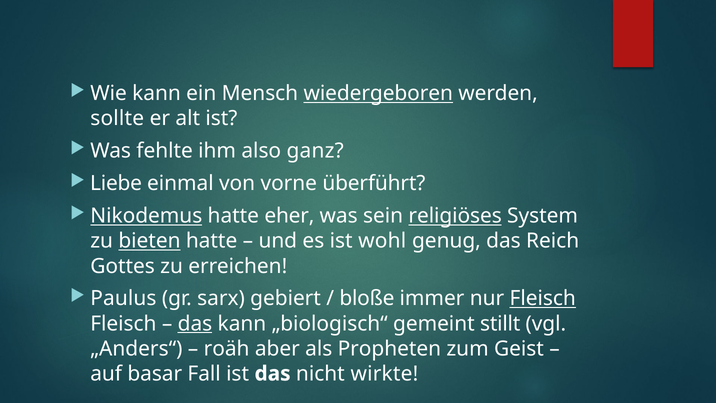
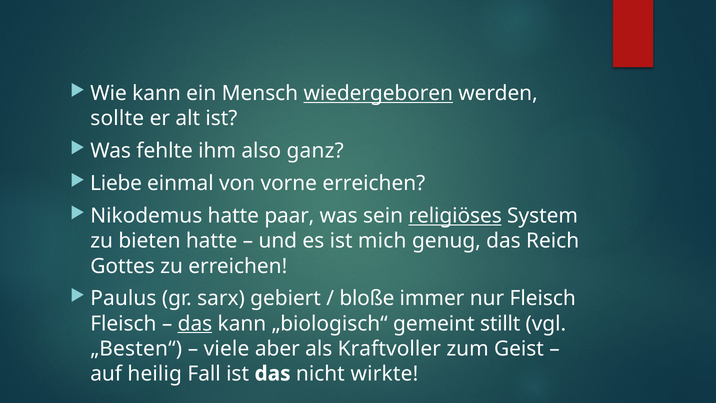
vorne überführt: überführt -> erreichen
Nikodemus underline: present -> none
eher: eher -> paar
bieten underline: present -> none
wohl: wohl -> mich
Fleisch at (543, 298) underline: present -> none
„Anders“: „Anders“ -> „Besten“
roäh: roäh -> viele
Propheten: Propheten -> Kraftvoller
basar: basar -> heilig
